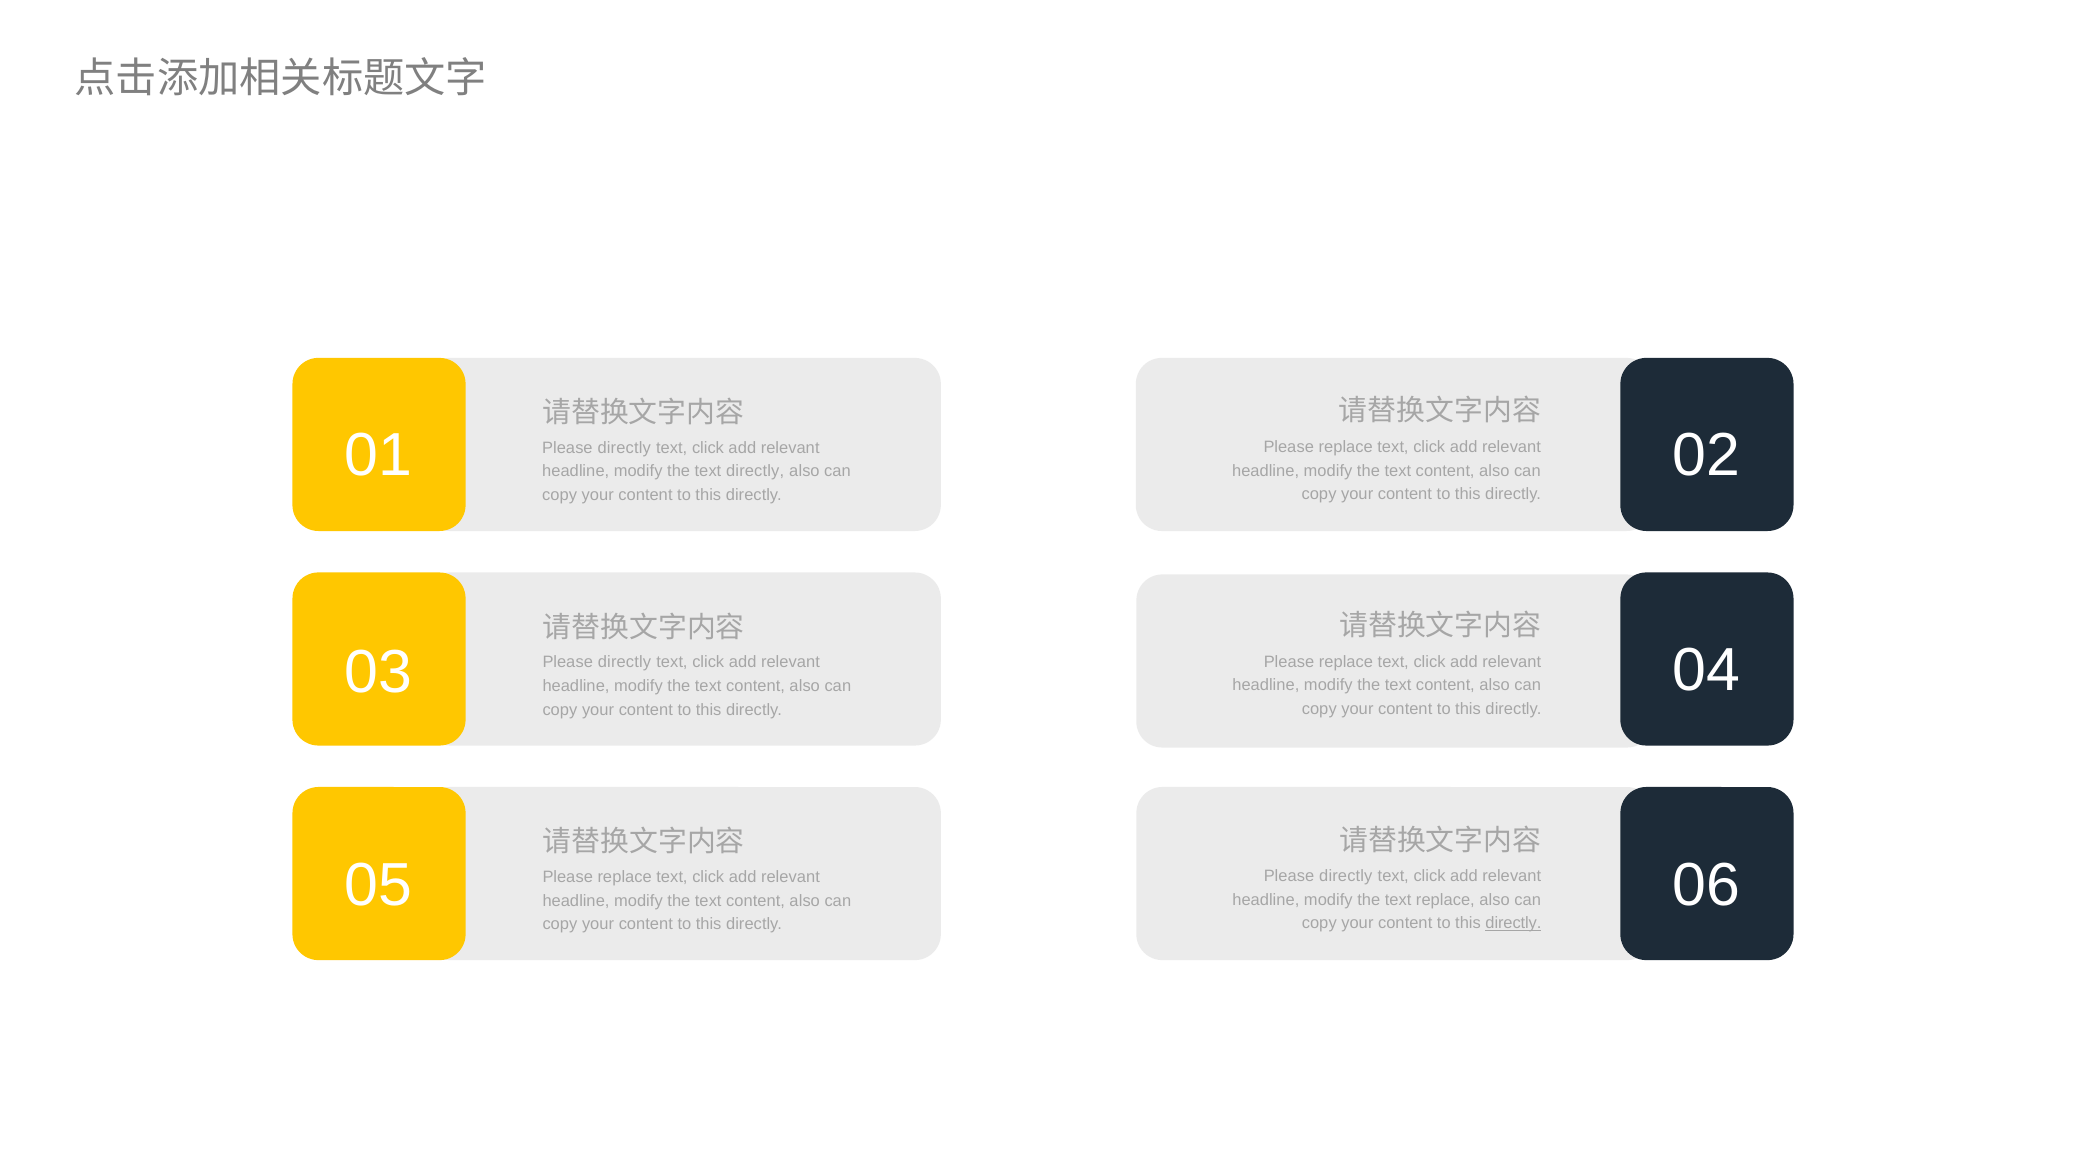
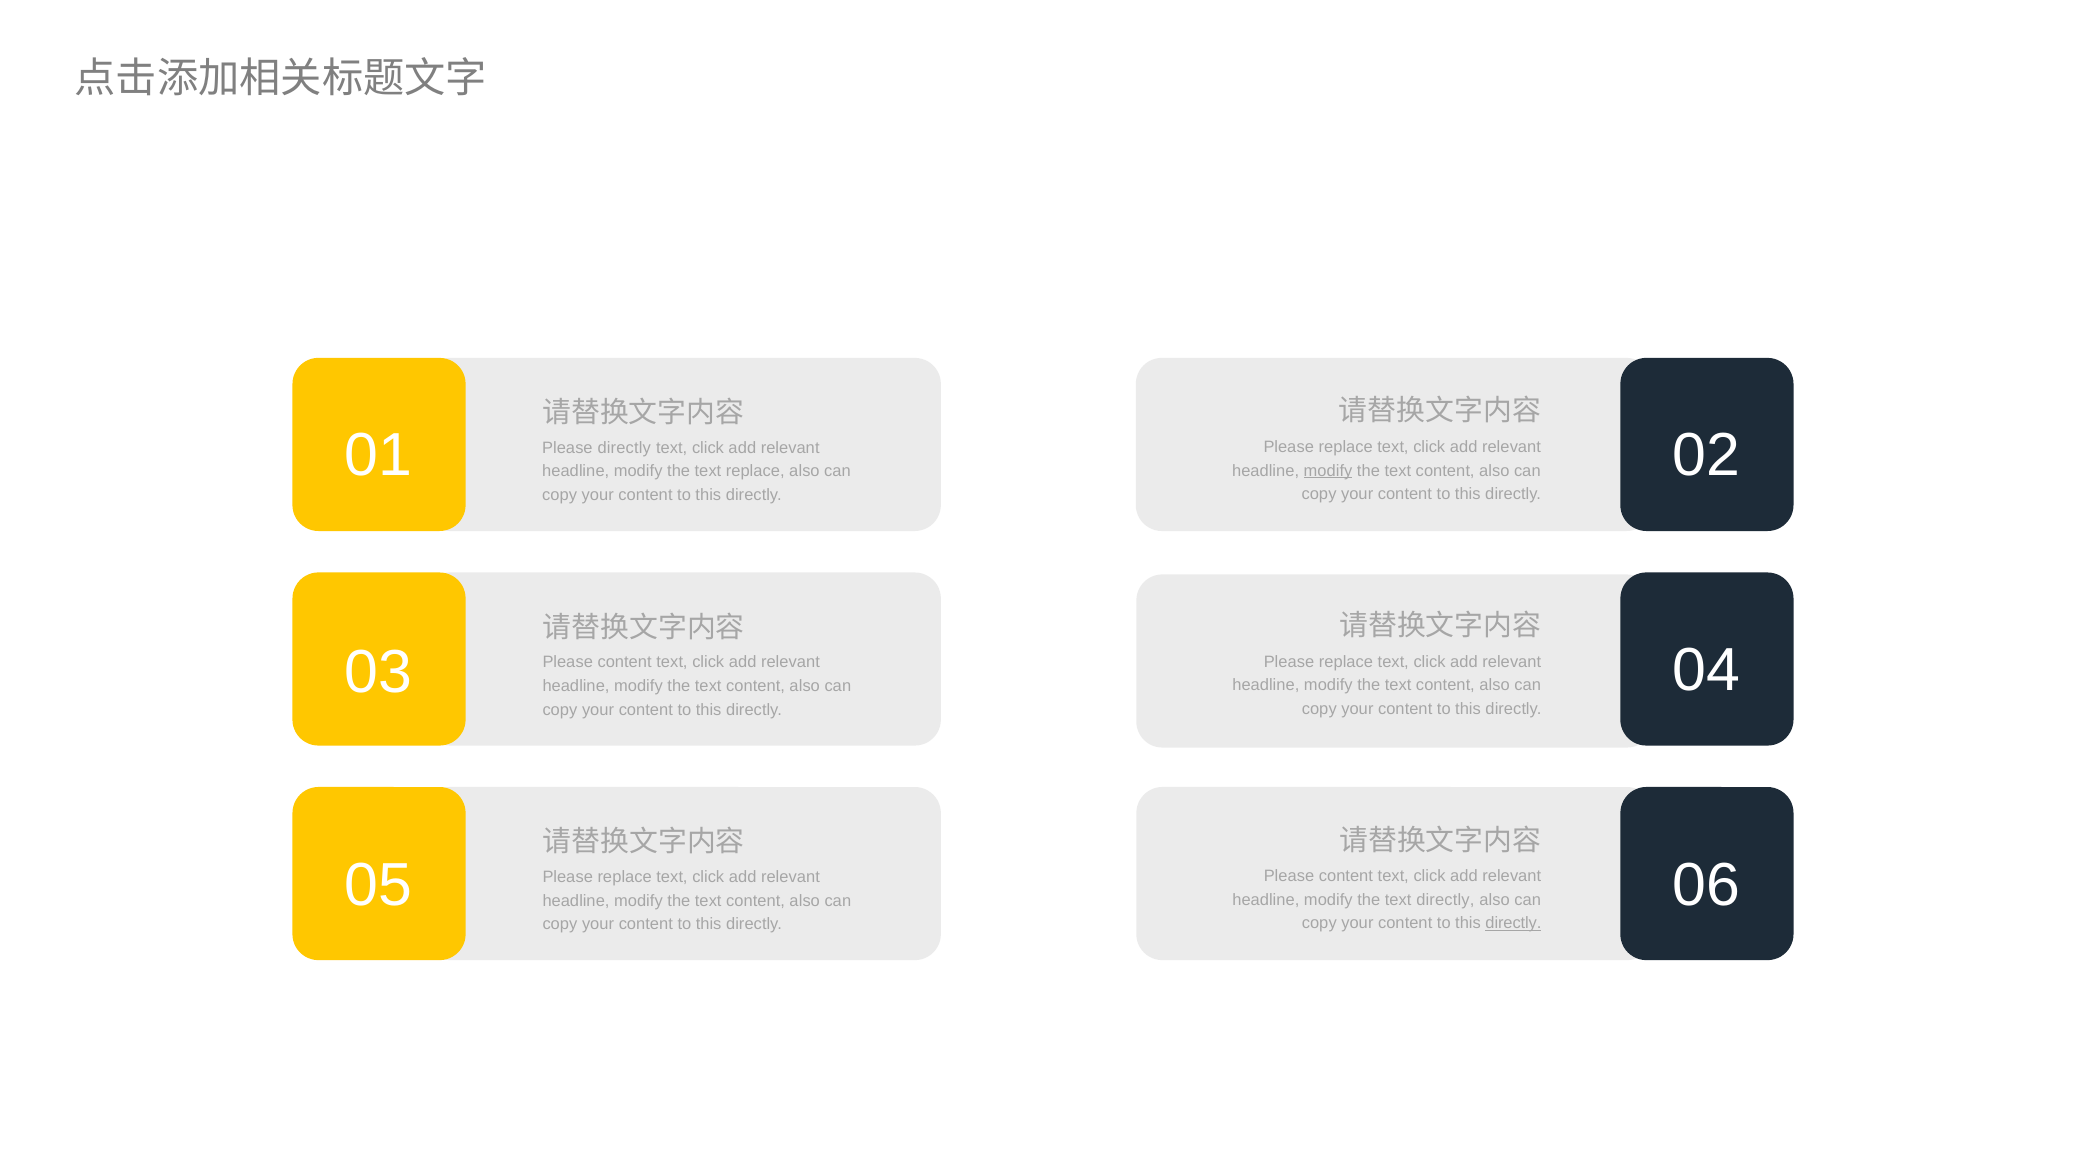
modify at (1328, 471) underline: none -> present
text directly: directly -> replace
directly at (625, 663): directly -> content
directly at (1346, 876): directly -> content
text replace: replace -> directly
